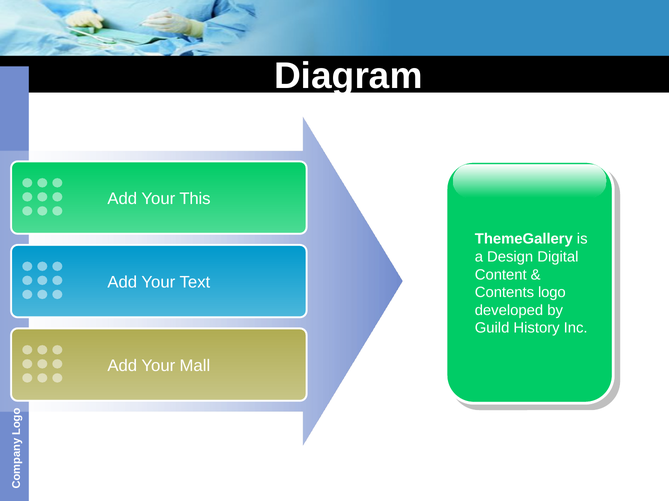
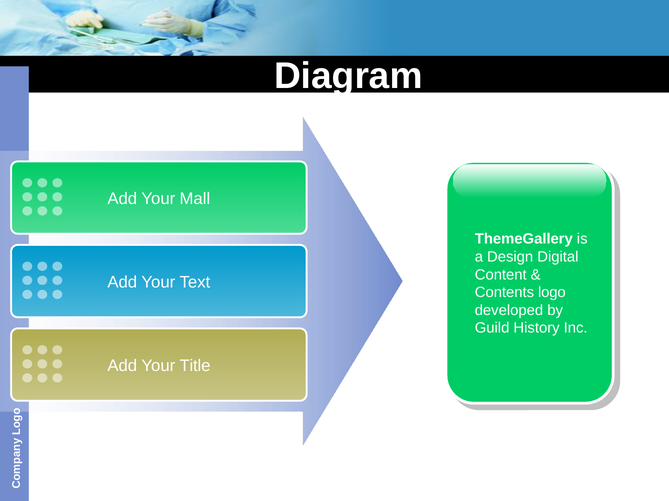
This: This -> Mall
Mall: Mall -> Title
